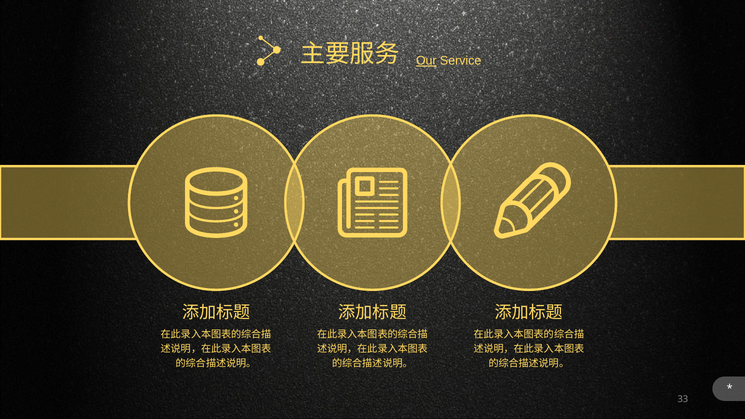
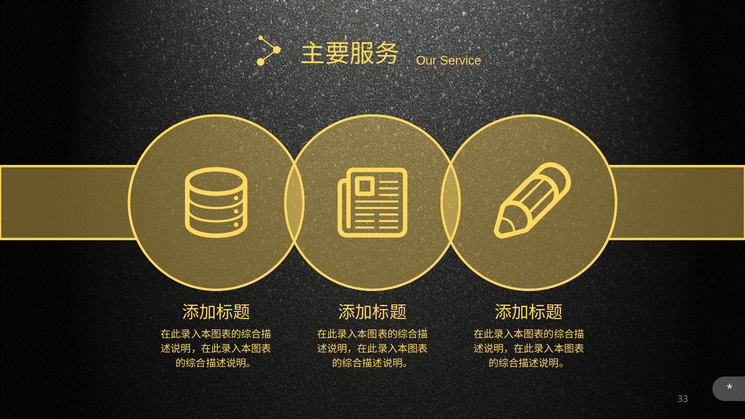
Our underline: present -> none
